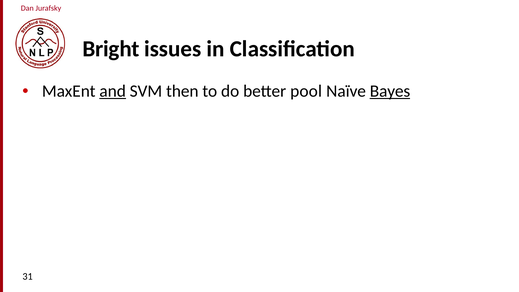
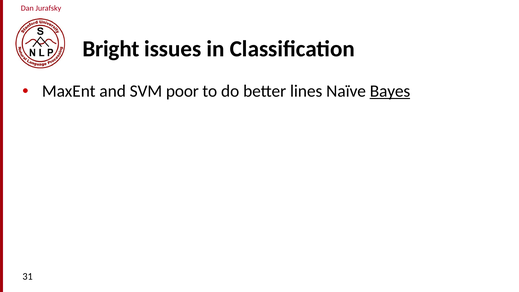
and underline: present -> none
then: then -> poor
pool: pool -> lines
